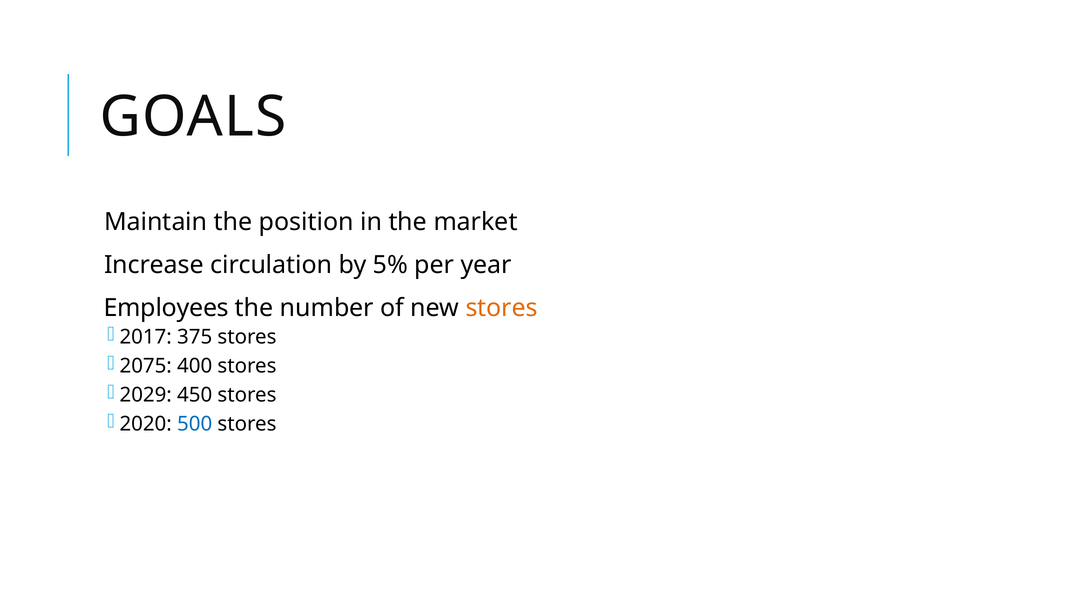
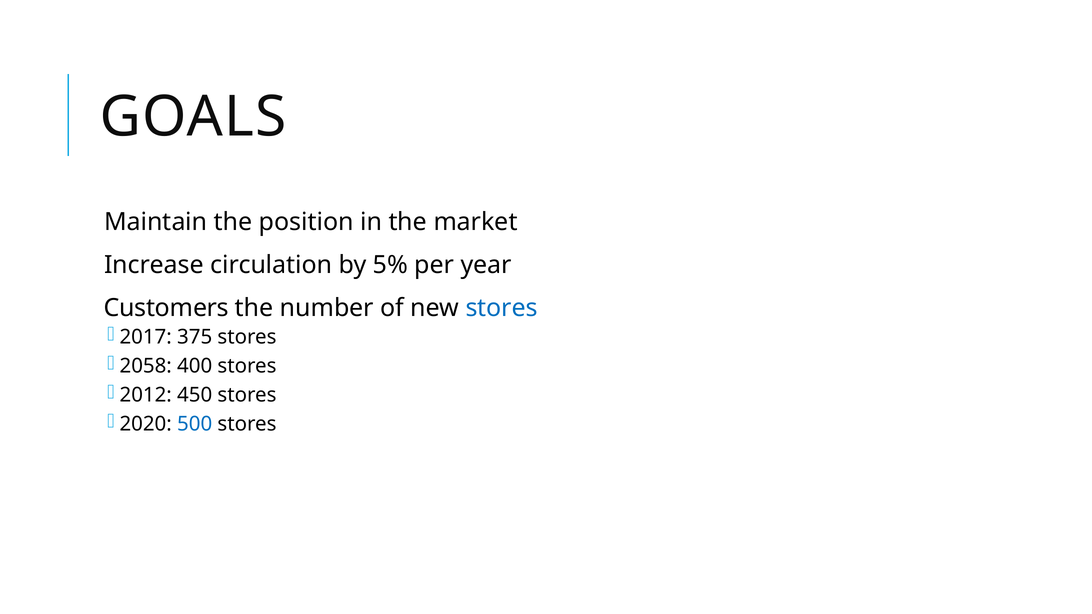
Employees: Employees -> Customers
stores at (502, 308) colour: orange -> blue
2075: 2075 -> 2058
2029: 2029 -> 2012
